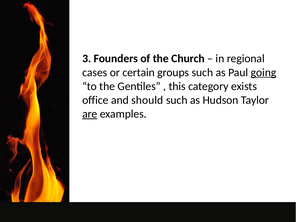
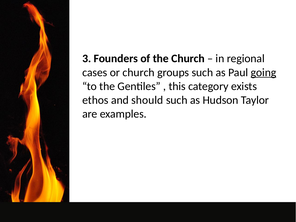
or certain: certain -> church
office: office -> ethos
are underline: present -> none
